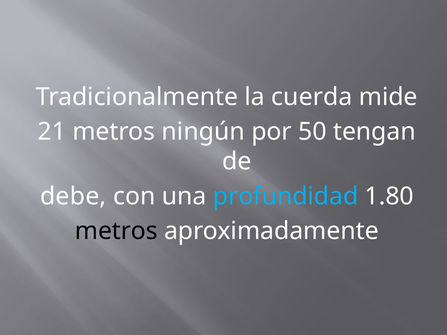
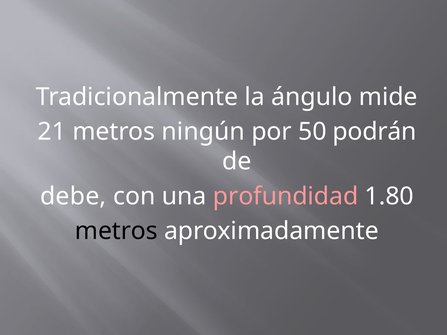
cuerda: cuerda -> ángulo
tengan: tengan -> podrán
profundidad colour: light blue -> pink
